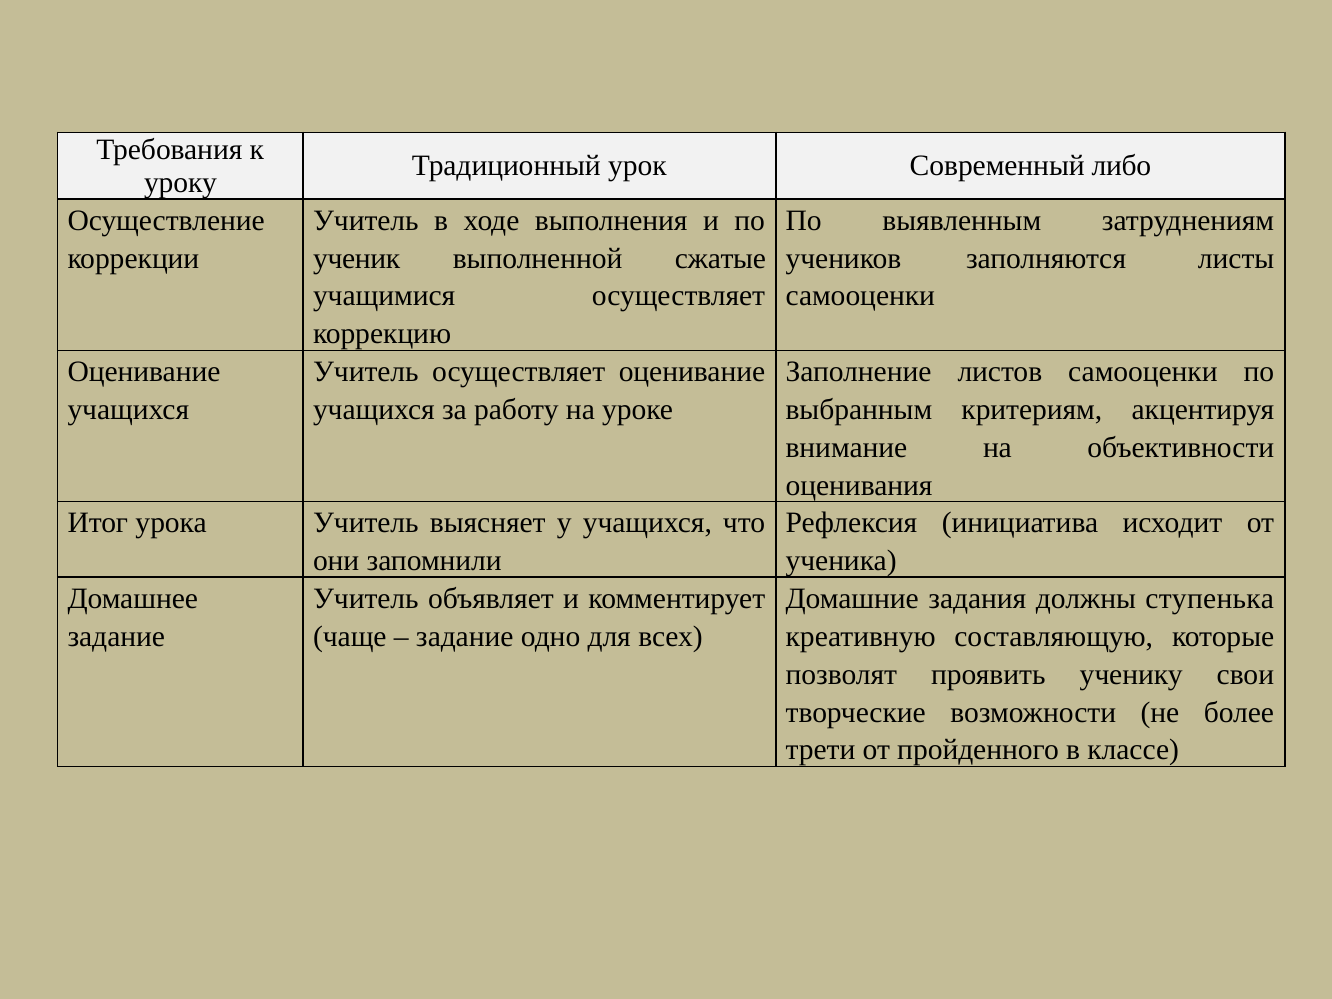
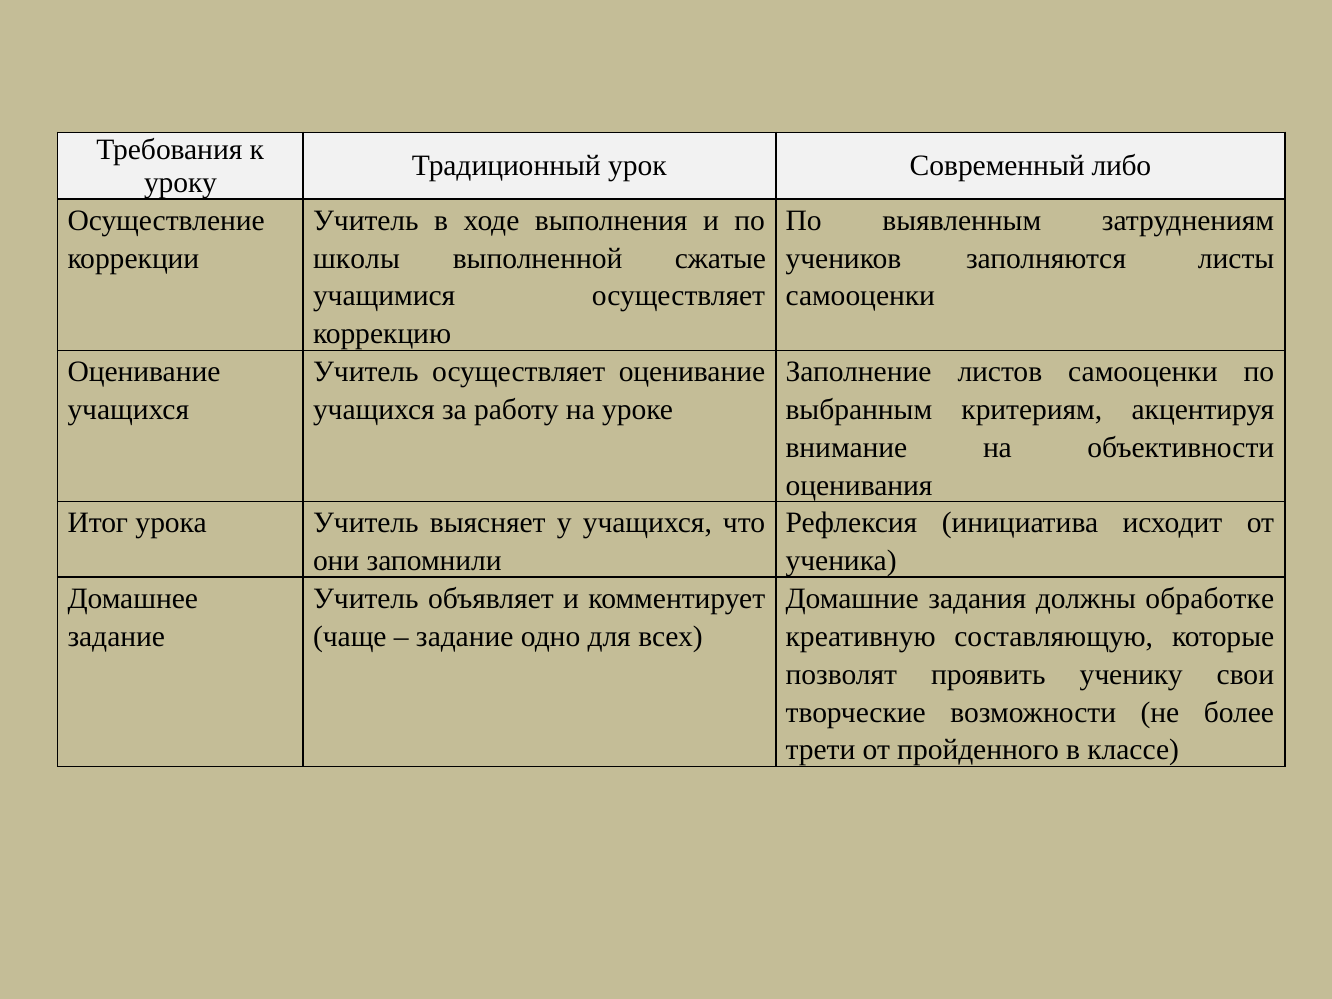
ученик: ученик -> школы
ступенька: ступенька -> обработке
